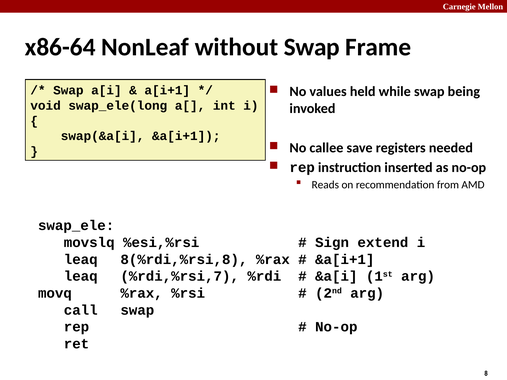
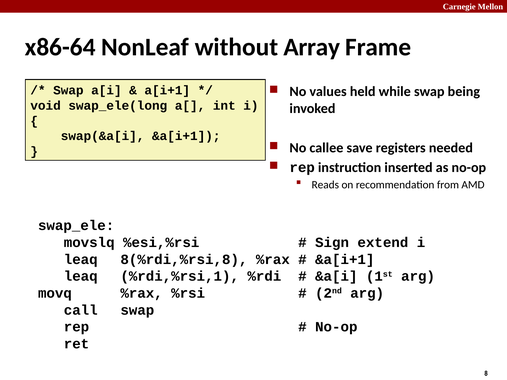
without Swap: Swap -> Array
%rdi,%rsi,7: %rdi,%rsi,7 -> %rdi,%rsi,1
